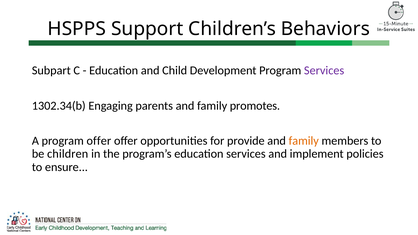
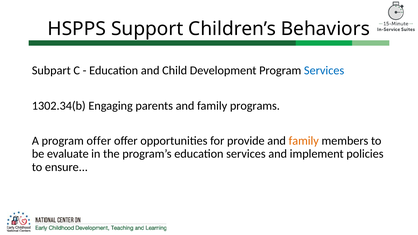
Services at (324, 71) colour: purple -> blue
promotes: promotes -> programs
children: children -> evaluate
